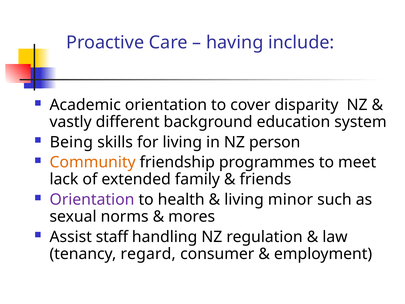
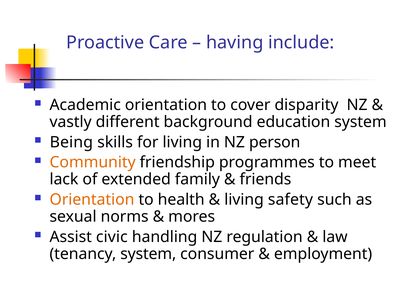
Orientation at (92, 199) colour: purple -> orange
minor: minor -> safety
staff: staff -> civic
tenancy regard: regard -> system
